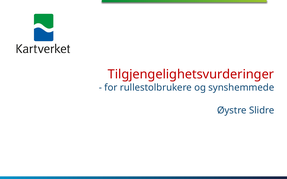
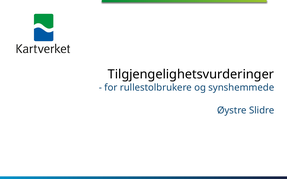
Tilgjengelighetsvurderinger colour: red -> black
